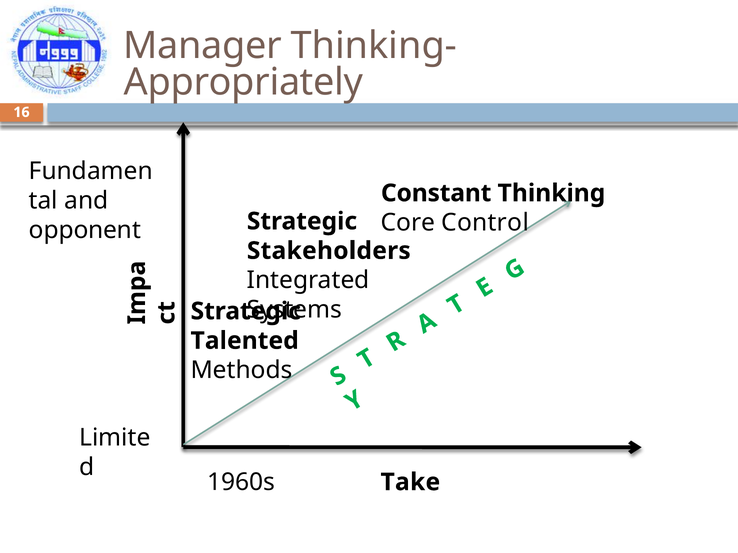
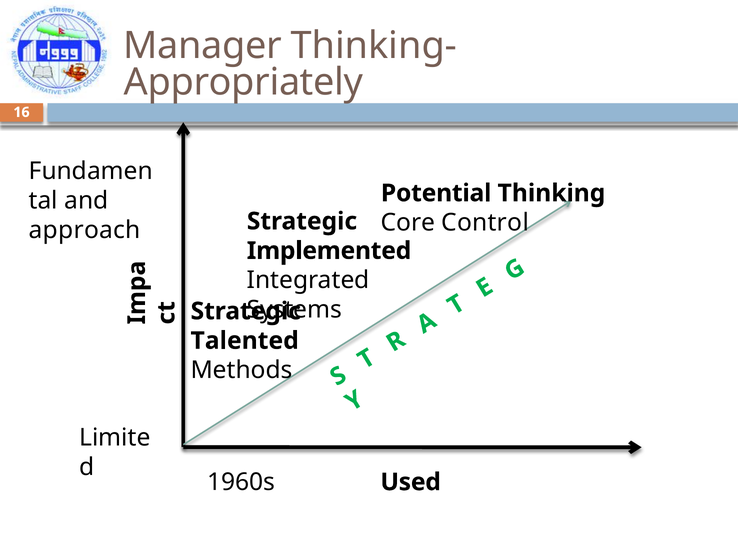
Constant: Constant -> Potential
opponent: opponent -> approach
Stakeholders: Stakeholders -> Implemented
Take: Take -> Used
